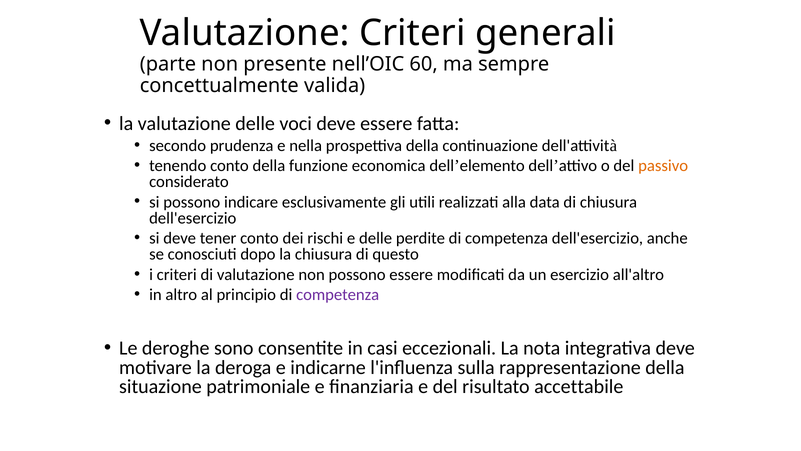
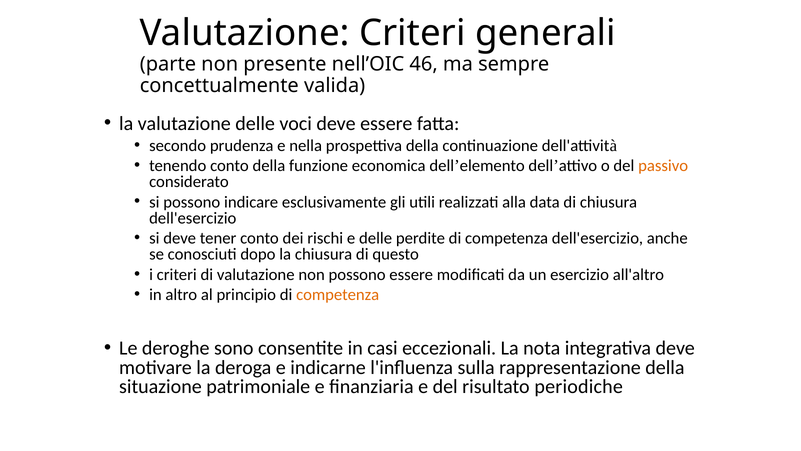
60: 60 -> 46
competenza at (338, 295) colour: purple -> orange
accettabile: accettabile -> periodiche
